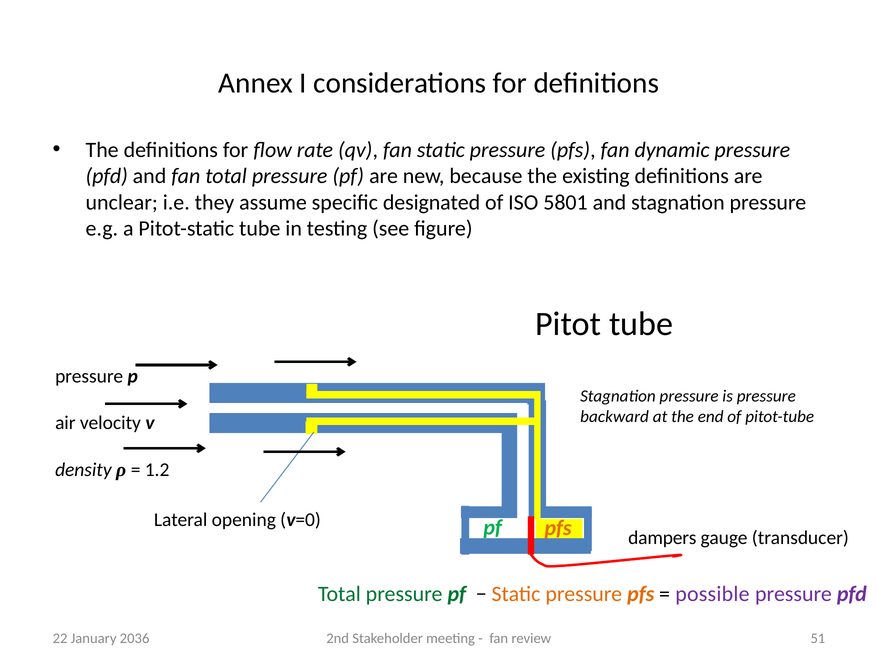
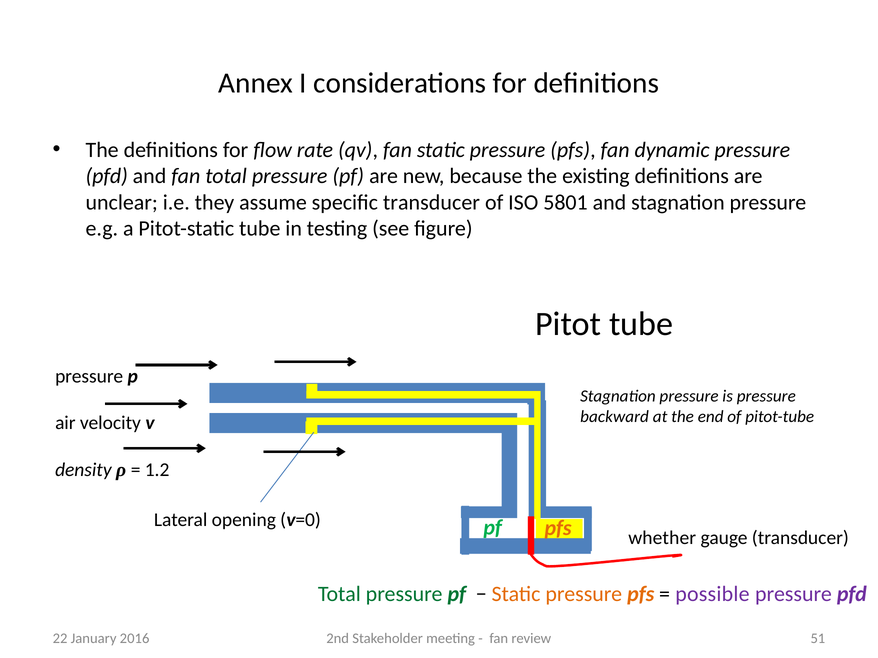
specific designated: designated -> transducer
dampers: dampers -> whether
2036: 2036 -> 2016
